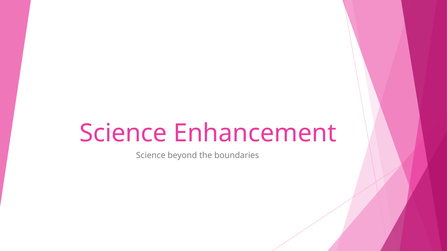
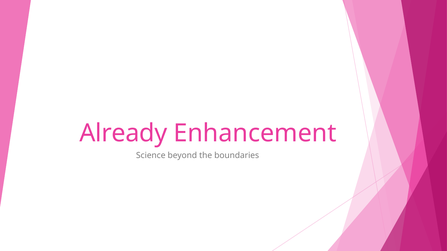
Science at (123, 133): Science -> Already
